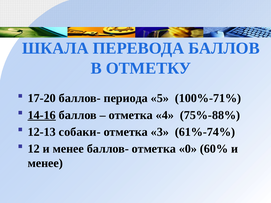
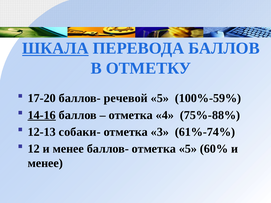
ШКАЛА underline: none -> present
периода: периода -> речевой
100%-71%: 100%-71% -> 100%-59%
отметка 0: 0 -> 5
